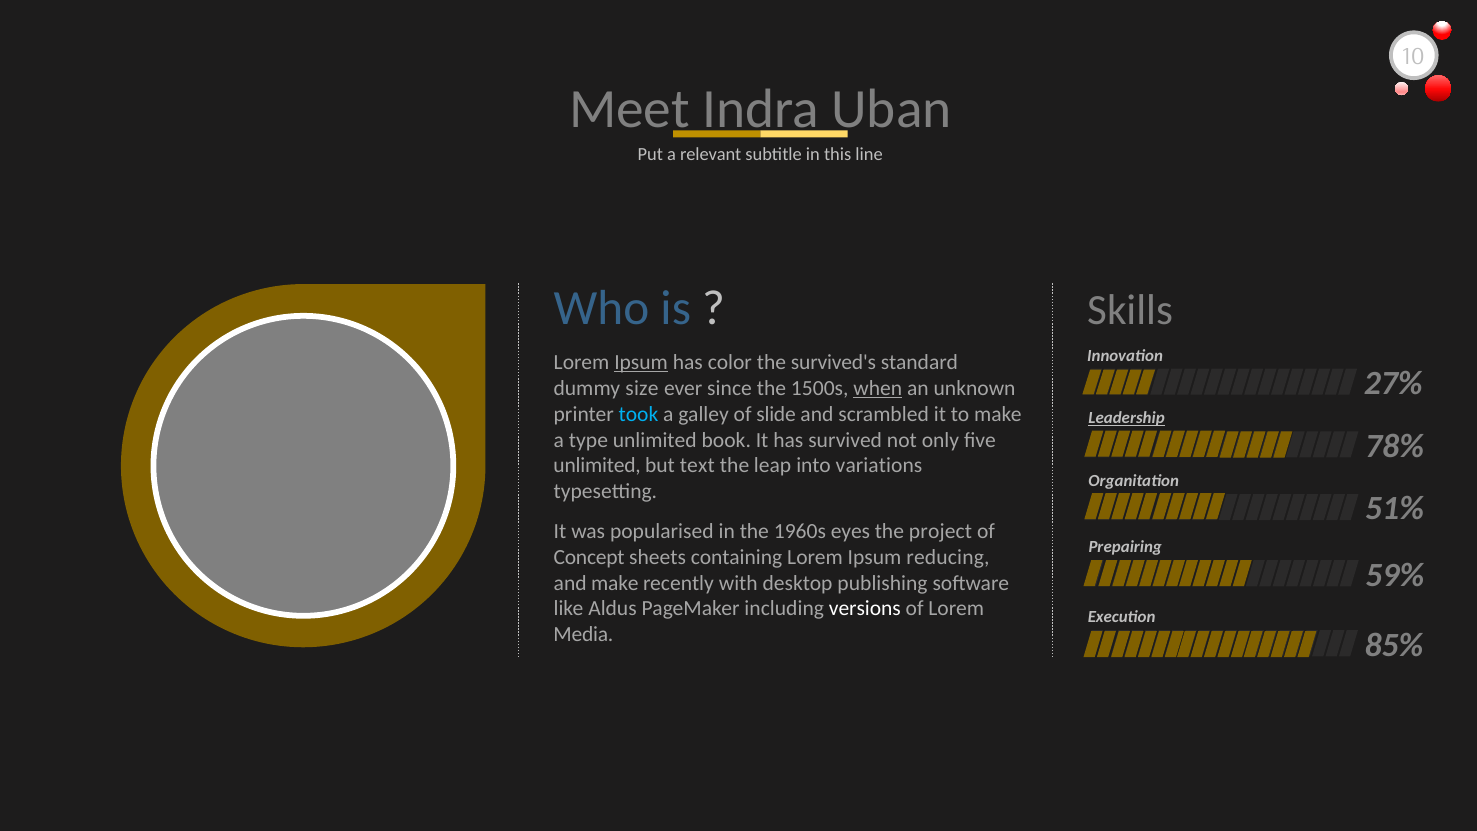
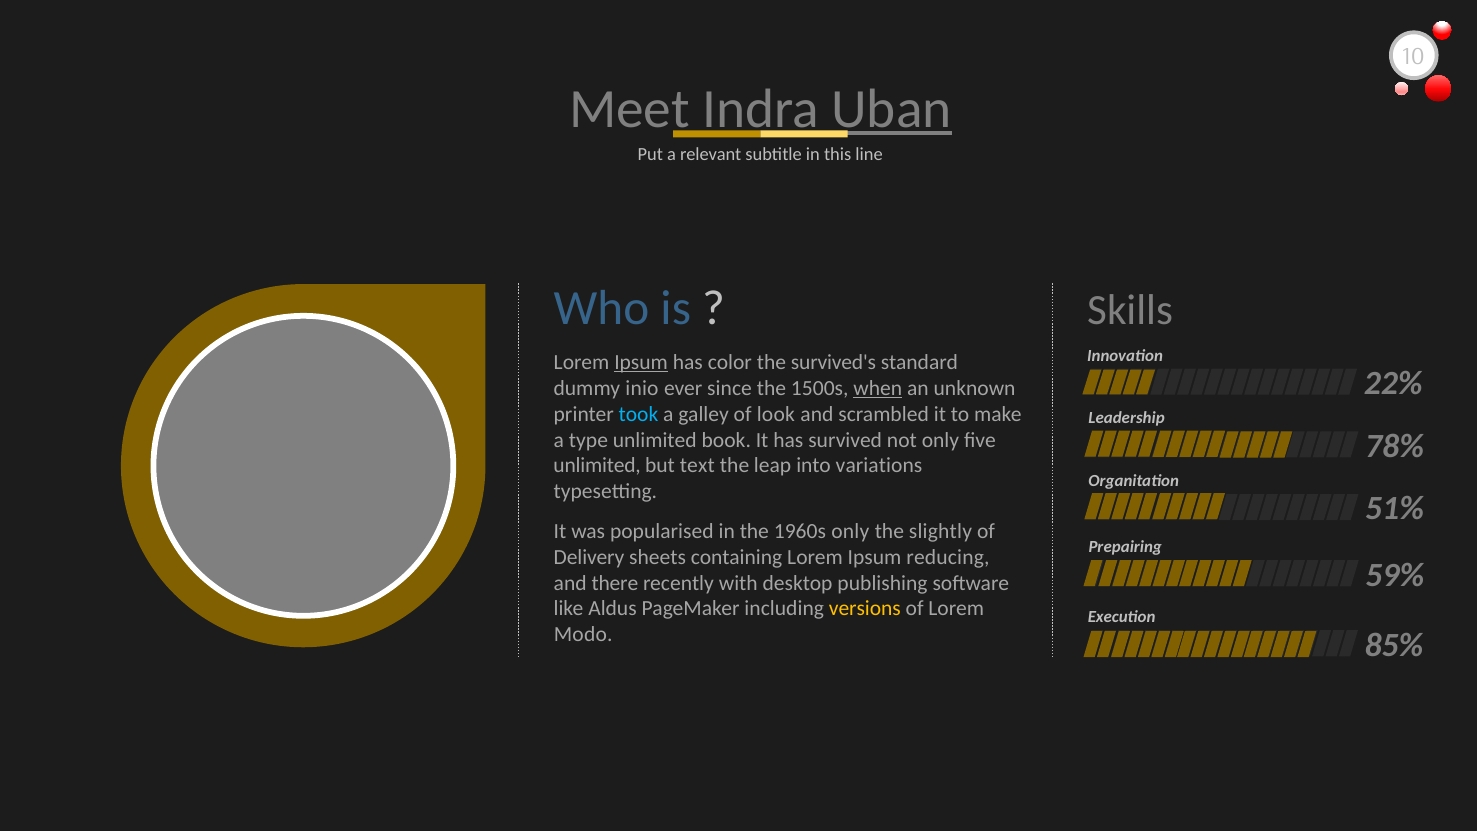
Uban underline: none -> present
27%: 27% -> 22%
size: size -> inio
slide: slide -> look
Leadership underline: present -> none
1960s eyes: eyes -> only
project: project -> slightly
Concept: Concept -> Delivery
and make: make -> there
versions colour: white -> yellow
Media: Media -> Modo
